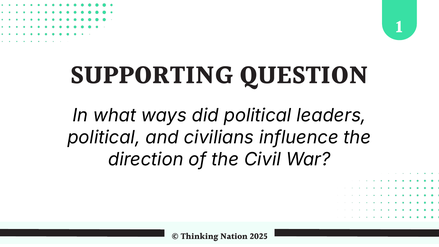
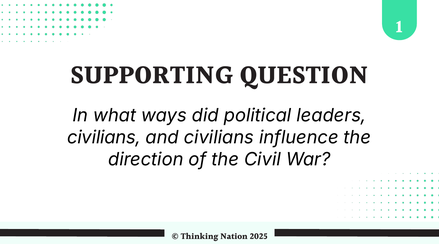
political at (104, 137): political -> civilians
